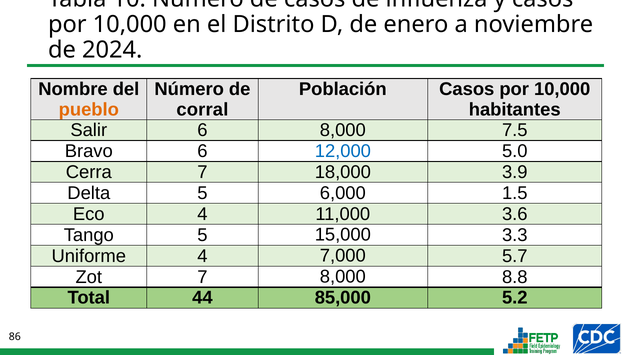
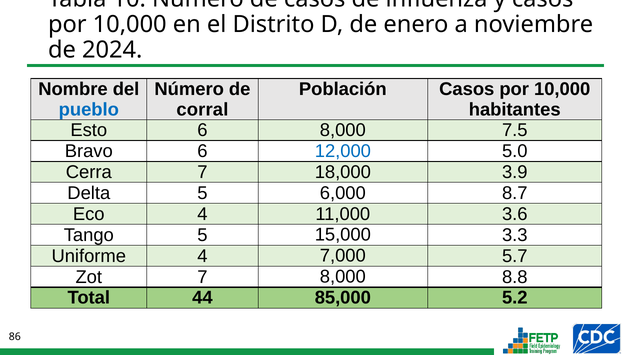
pueblo colour: orange -> blue
Salir: Salir -> Esto
1.5: 1.5 -> 8.7
